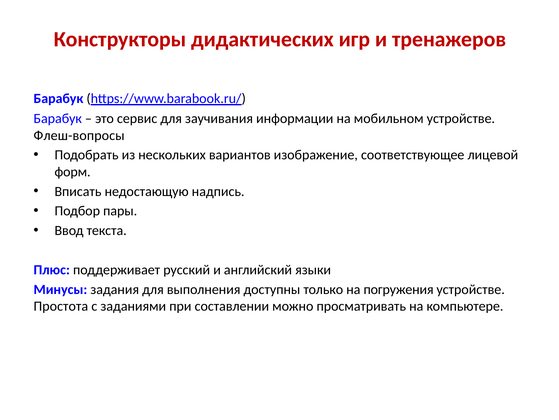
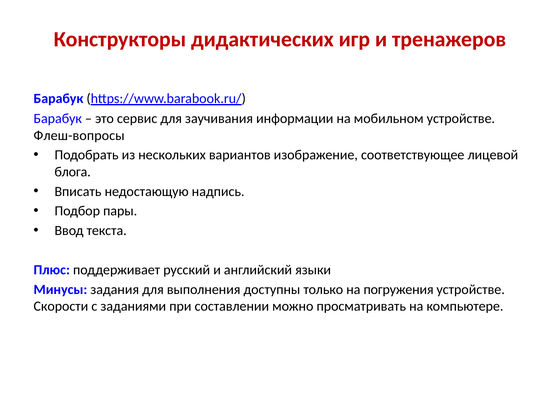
форм: форм -> блога
Простота: Простота -> Скорости
